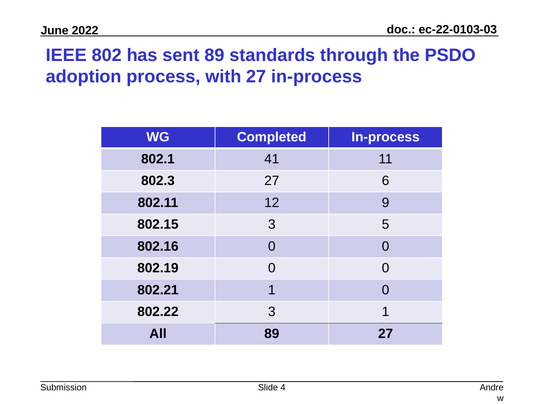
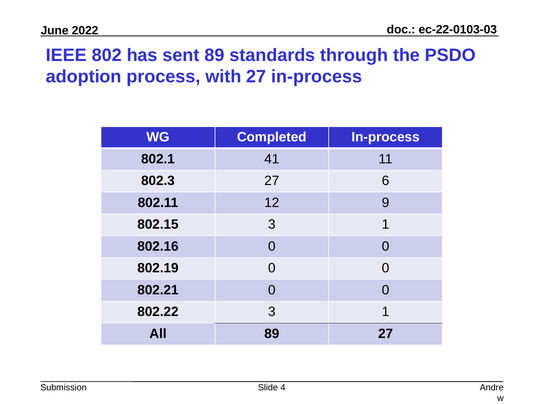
802.15 3 5: 5 -> 1
802.21 1: 1 -> 0
